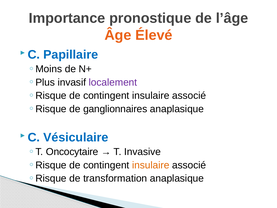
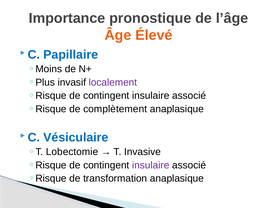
ganglionnaires: ganglionnaires -> complètement
Oncocytaire: Oncocytaire -> Lobectomie
insulaire at (151, 165) colour: orange -> purple
